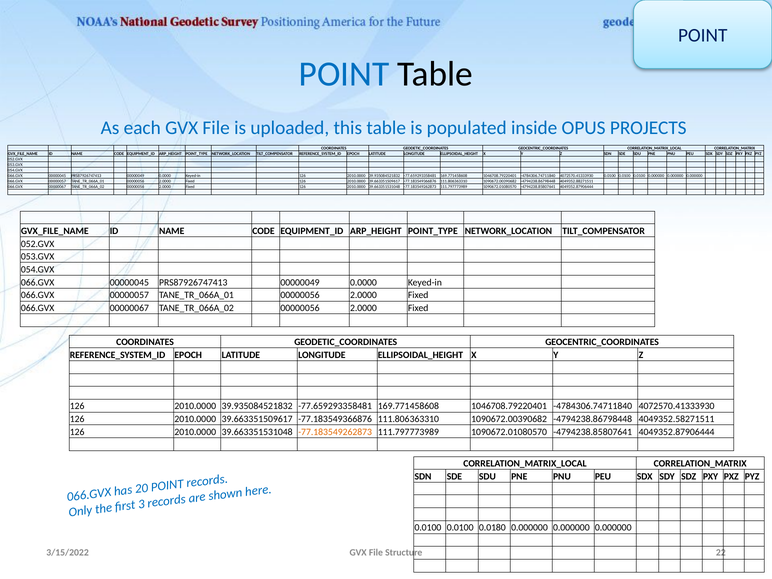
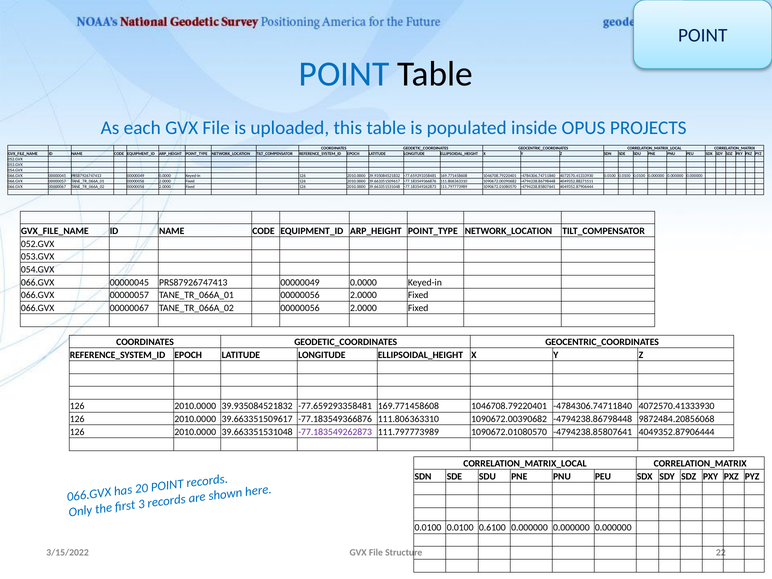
4049352.58271511: 4049352.58271511 -> 9872484.20856068
-77.183549262873 at (335, 432) colour: orange -> purple
0.0180: 0.0180 -> 0.6100
